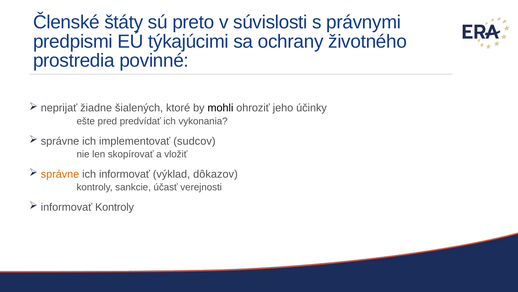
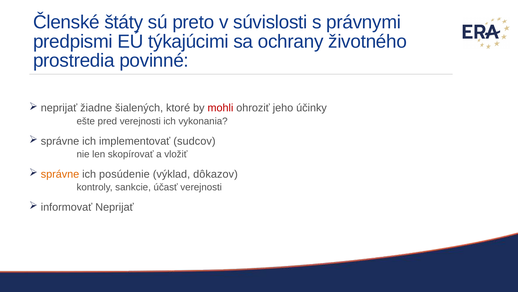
mohli colour: black -> red
pred predvídať: predvídať -> verejnosti
ich informovať: informovať -> posúdenie
informovať Kontroly: Kontroly -> Neprijať
